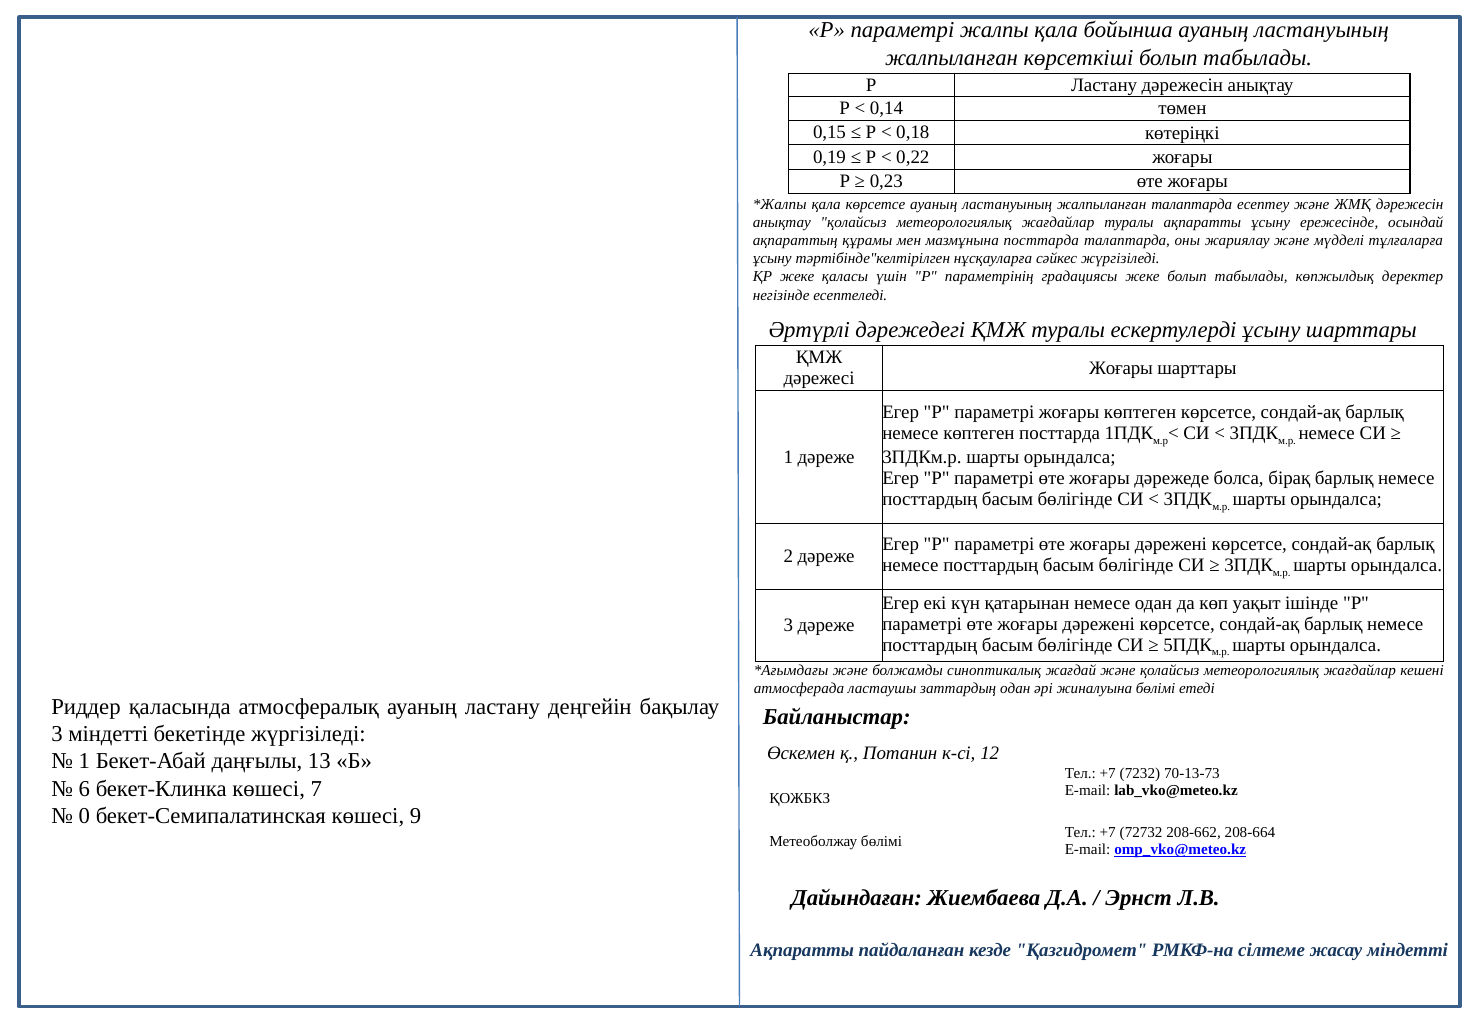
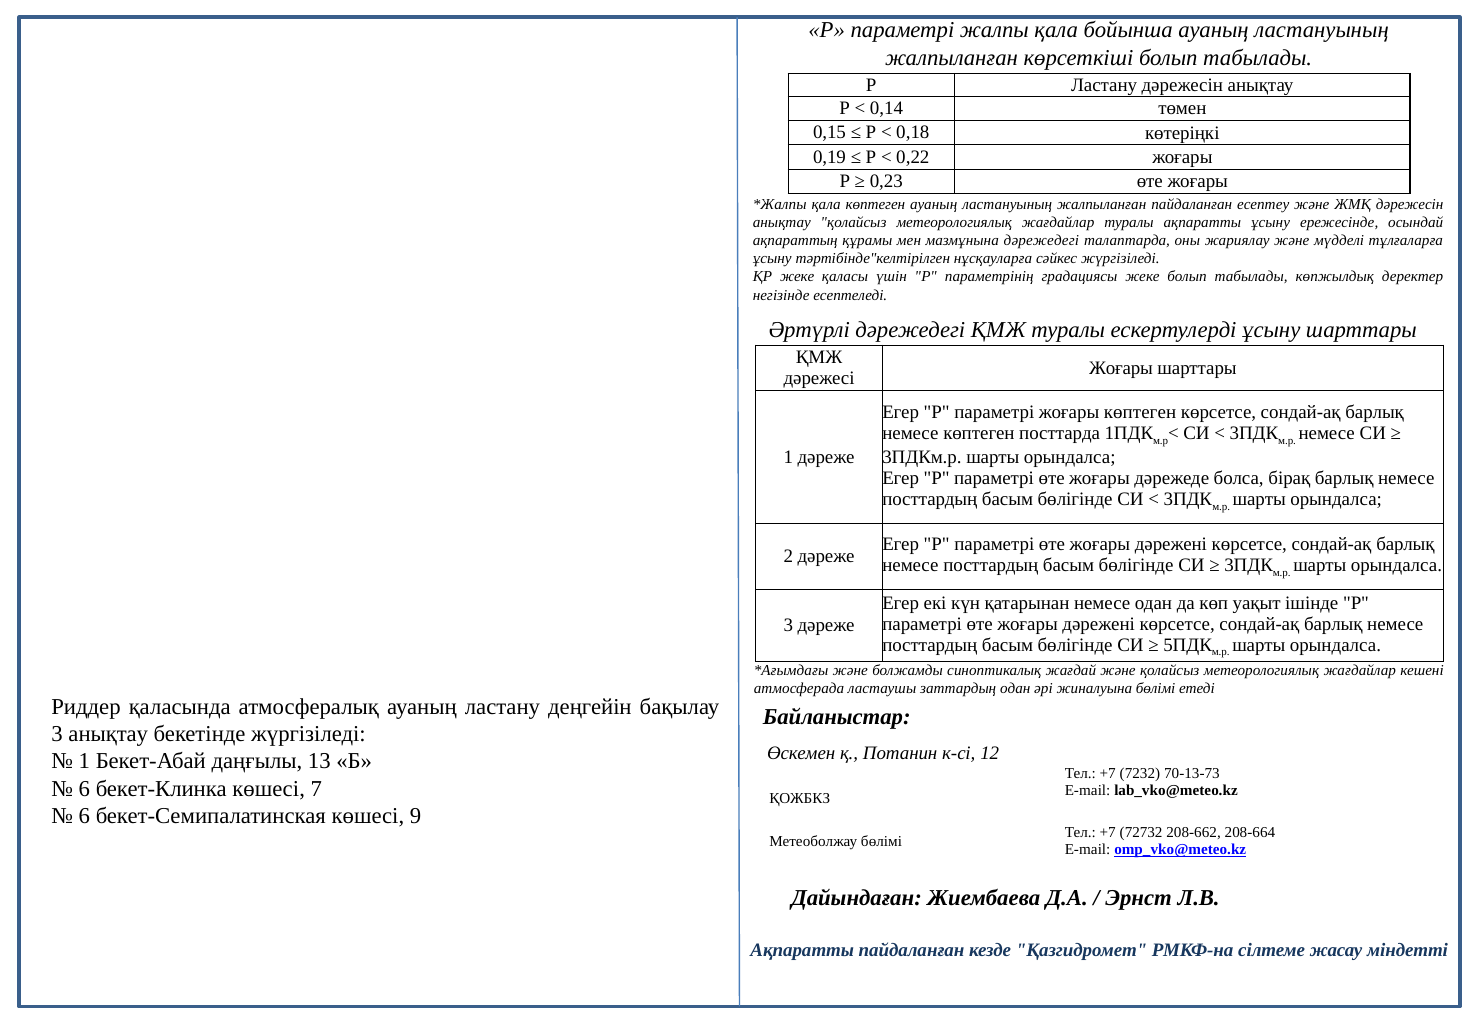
қала көрсетсе: көрсетсе -> көптеген
жалпыланған талаптарда: талаптарда -> пайдаланған
мазмұнына посттарда: посттарда -> дәрежедегі
3 міндетті: міндетті -> анықтау
0 at (84, 816): 0 -> 6
